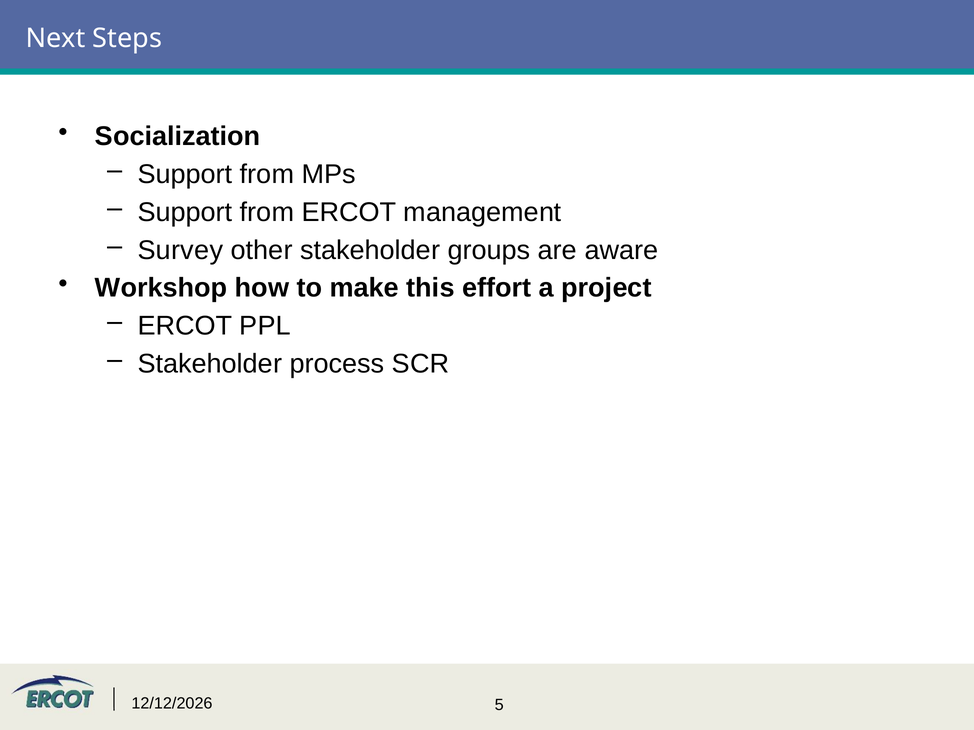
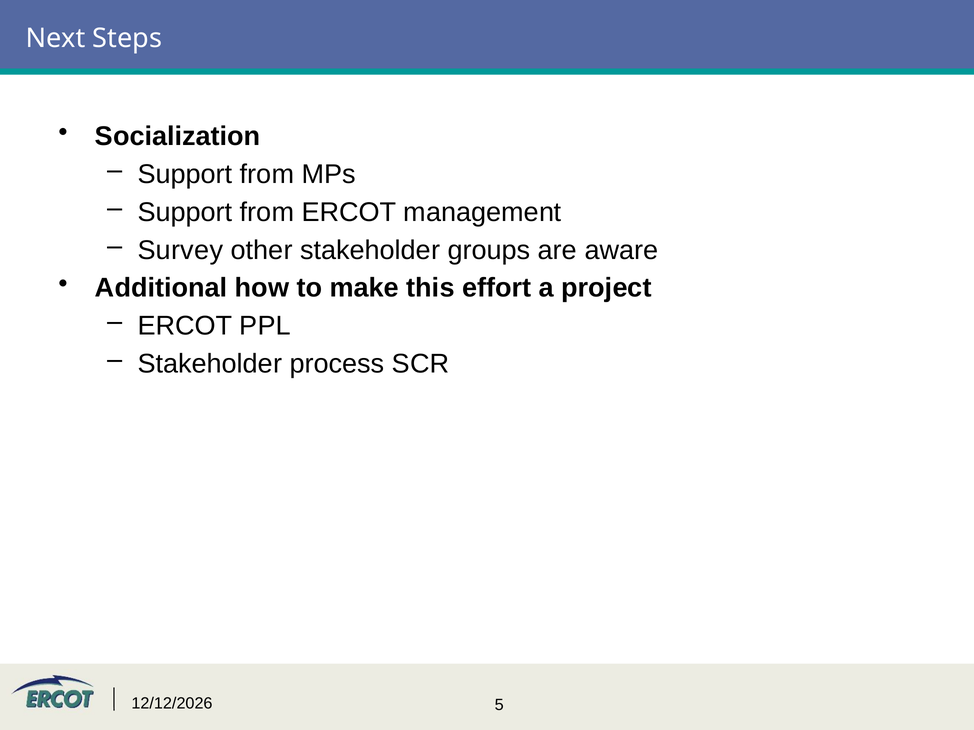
Workshop: Workshop -> Additional
